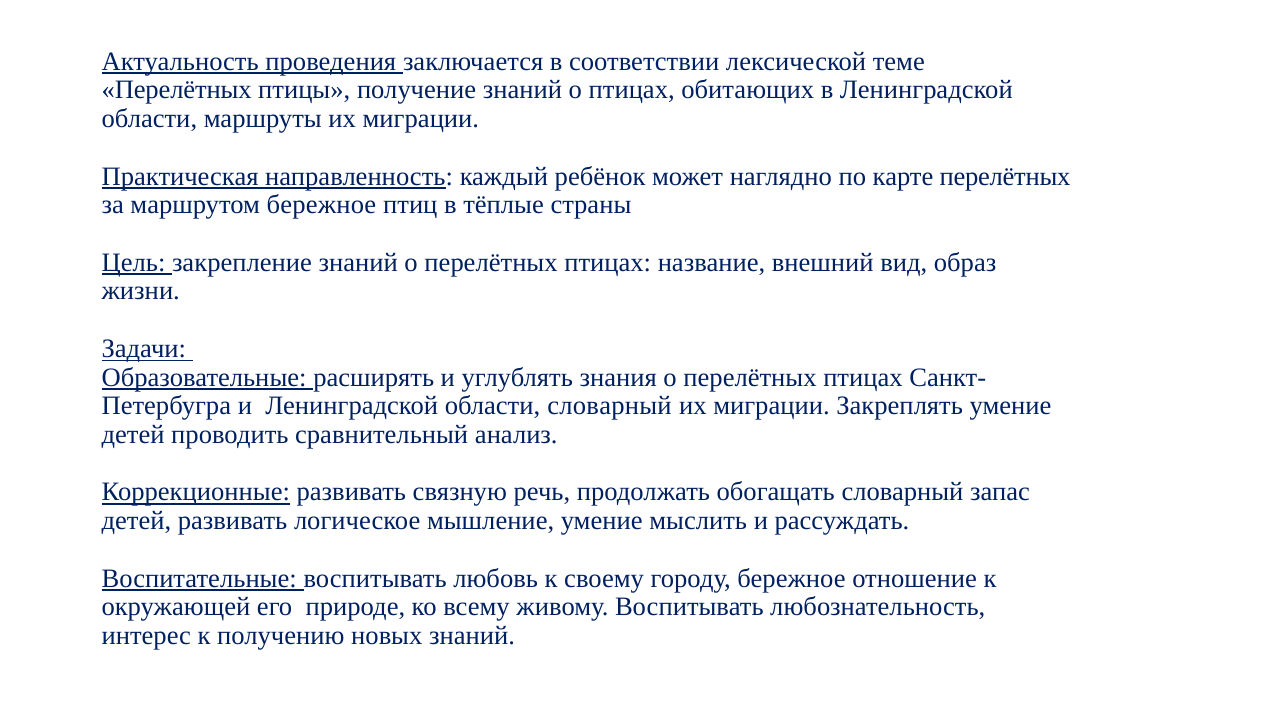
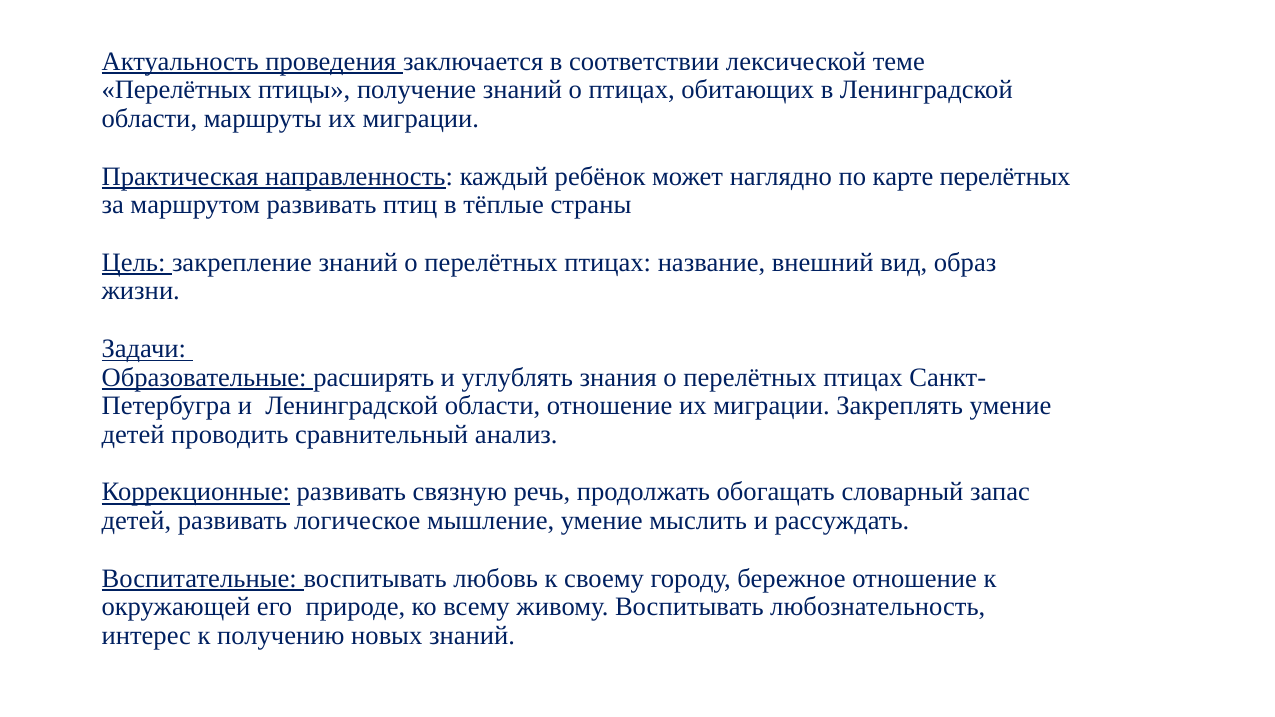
маршрутом бережное: бережное -> развивать
области словарный: словарный -> отношение
